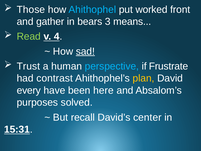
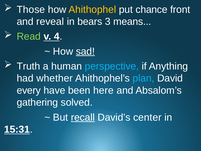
Ahithophel colour: light blue -> yellow
worked: worked -> chance
gather: gather -> reveal
Trust: Trust -> Truth
Frustrate: Frustrate -> Anything
contrast: contrast -> whether
plan colour: yellow -> light blue
purposes: purposes -> gathering
recall underline: none -> present
